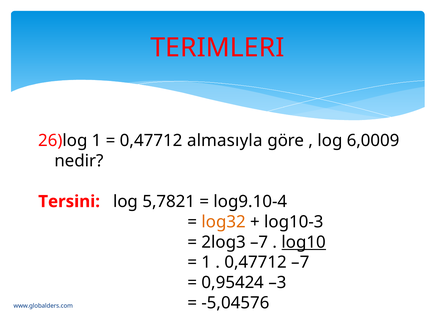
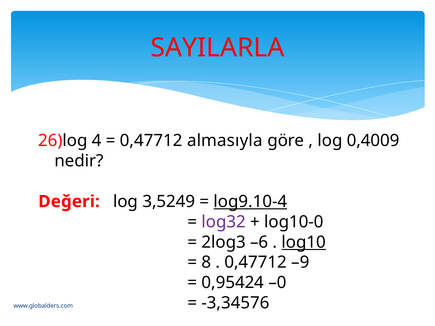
TERIMLERI: TERIMLERI -> SAYILARLA
26)log 1: 1 -> 4
6,0009: 6,0009 -> 0,4009
Tersini: Tersini -> Değeri
5,7821: 5,7821 -> 3,5249
log9.10-4 underline: none -> present
log32 colour: orange -> purple
log10-3: log10-3 -> log10-0
2log3 –7: –7 -> –6
1 at (206, 263): 1 -> 8
0,47712 –7: –7 -> –9
–3: –3 -> –0
-5,04576: -5,04576 -> -3,34576
